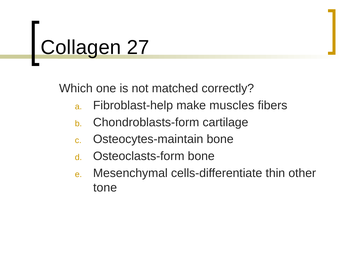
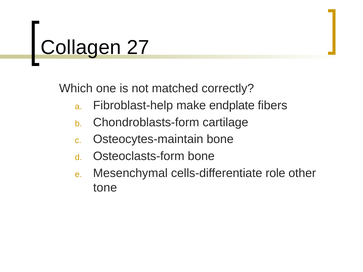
muscles: muscles -> endplate
thin: thin -> role
